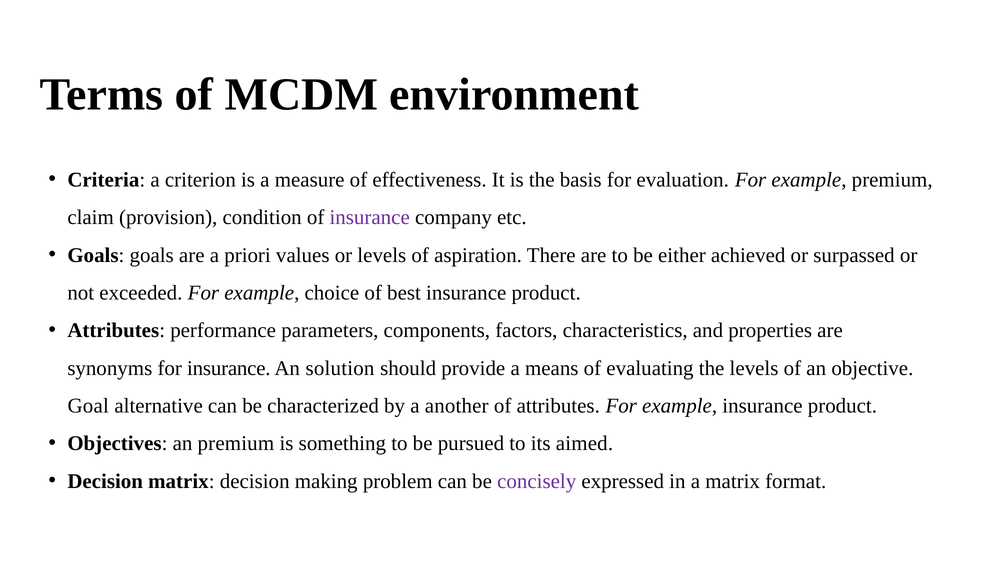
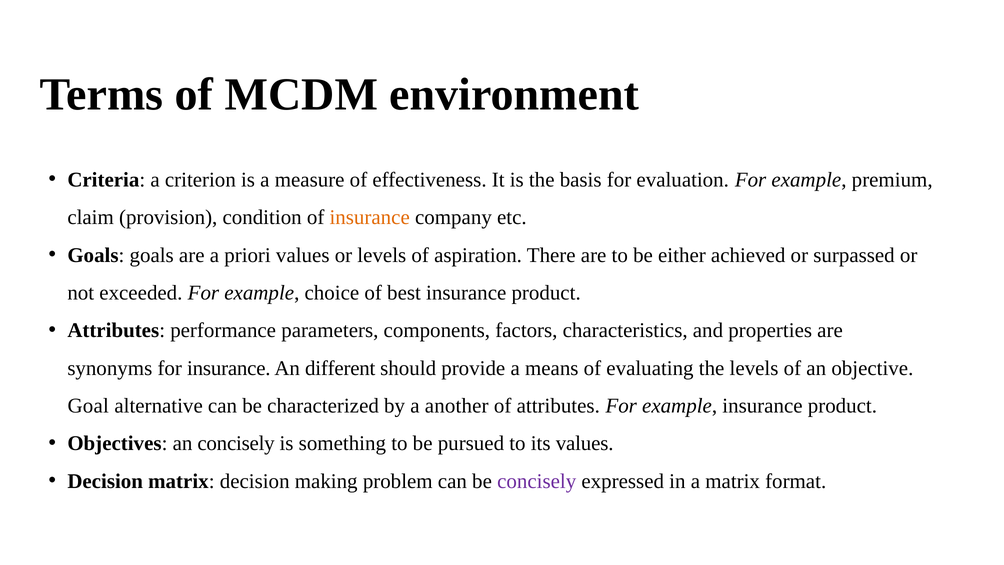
insurance at (370, 217) colour: purple -> orange
solution: solution -> different
an premium: premium -> concisely
its aimed: aimed -> values
